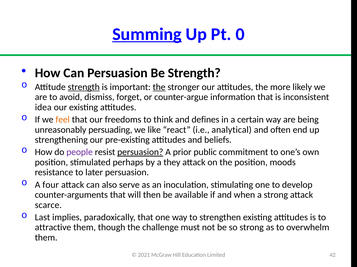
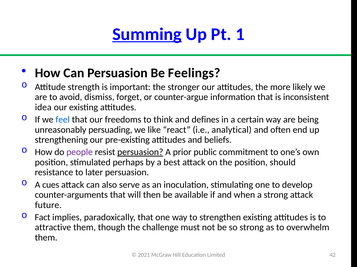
0: 0 -> 1
Be Strength: Strength -> Feelings
strength at (84, 87) underline: present -> none
the at (159, 87) underline: present -> none
feel colour: orange -> blue
they: they -> best
moods: moods -> should
four: four -> cues
scarce: scarce -> future
Last: Last -> Fact
